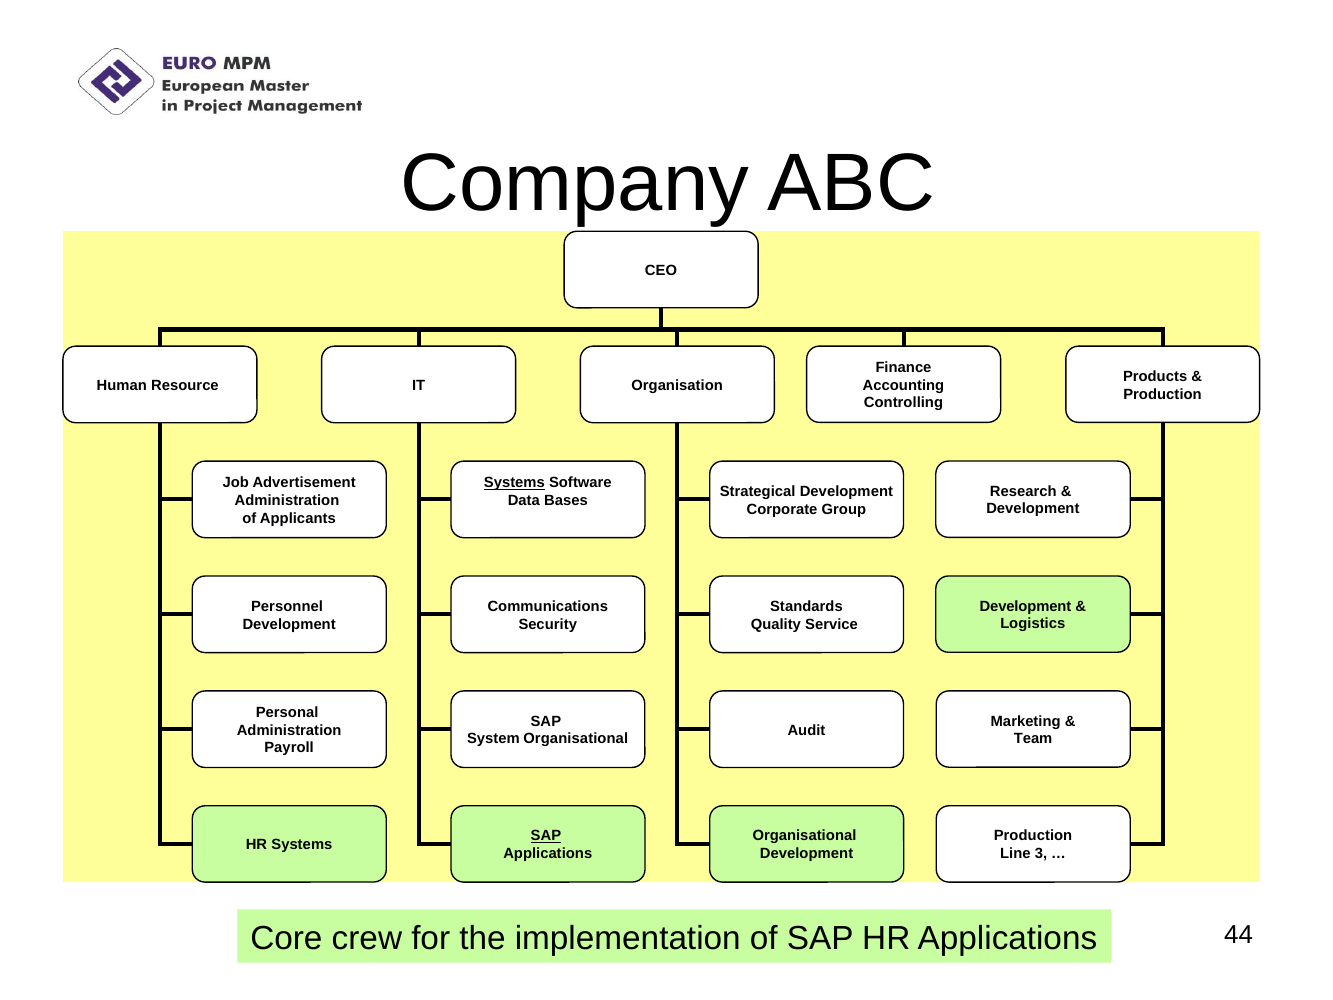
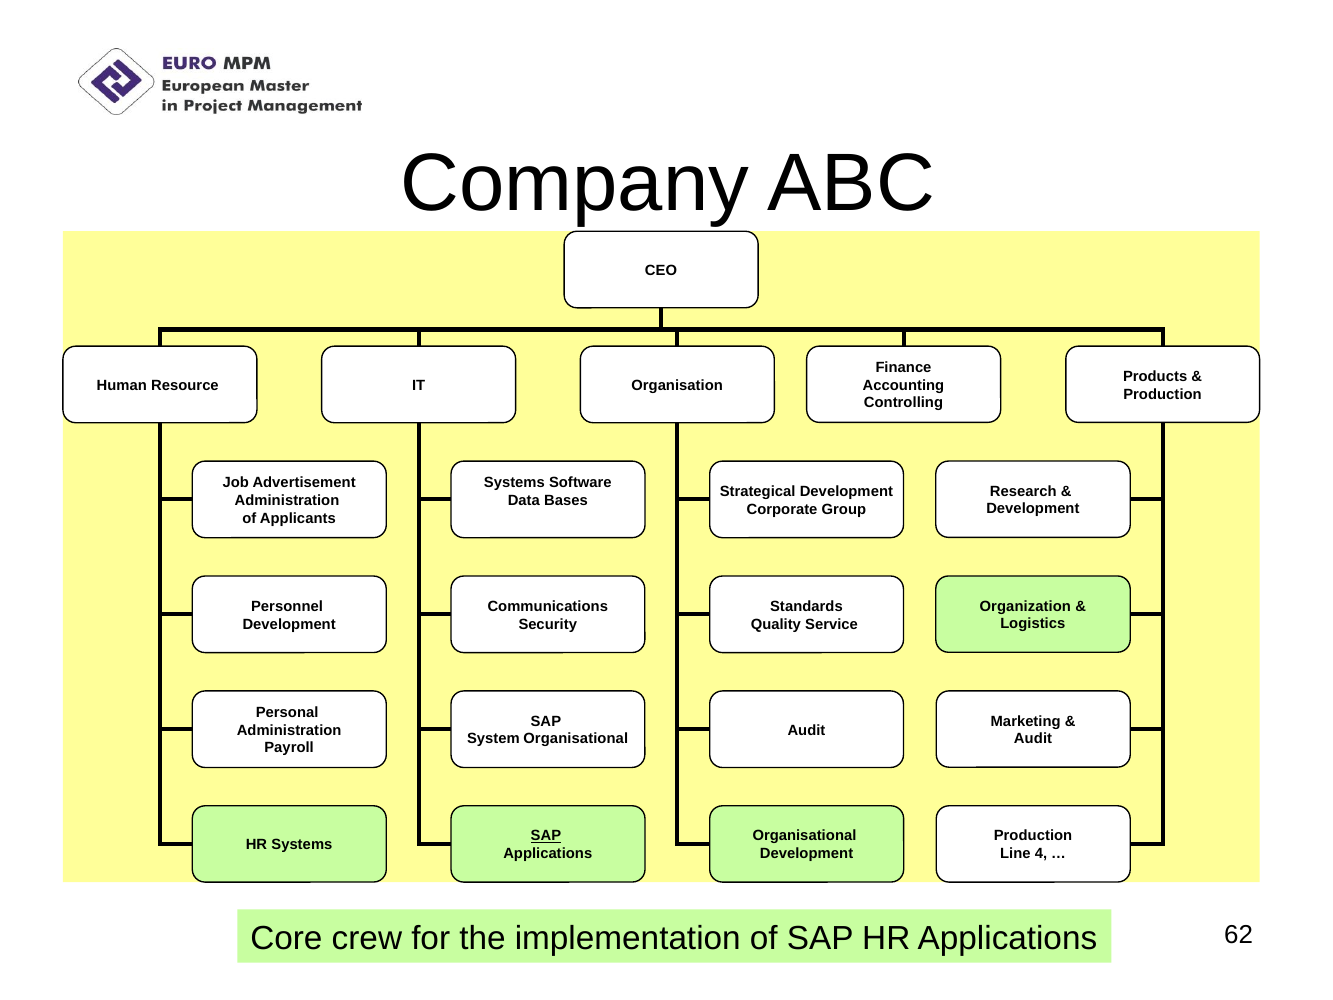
Systems at (514, 483) underline: present -> none
Development at (1025, 606): Development -> Organization
Team at (1033, 739): Team -> Audit
3: 3 -> 4
44: 44 -> 62
